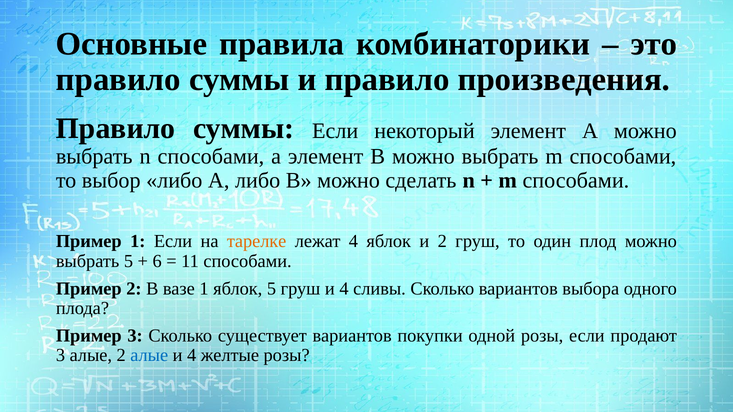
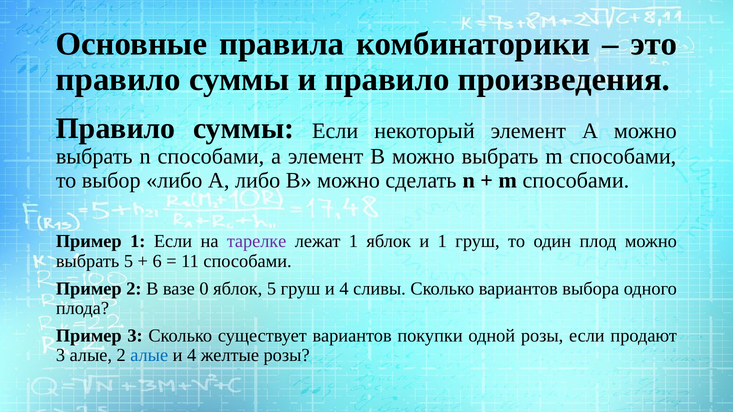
тарелке colour: orange -> purple
лежат 4: 4 -> 1
и 2: 2 -> 1
вазе 1: 1 -> 0
